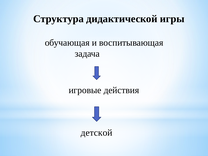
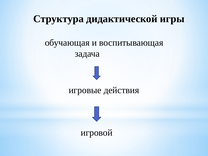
детской: детской -> игровой
